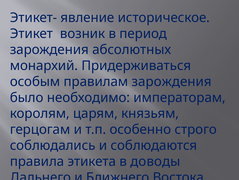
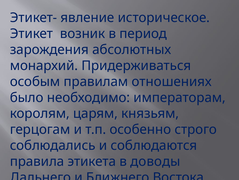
правилам зарождения: зарождения -> отношениях
